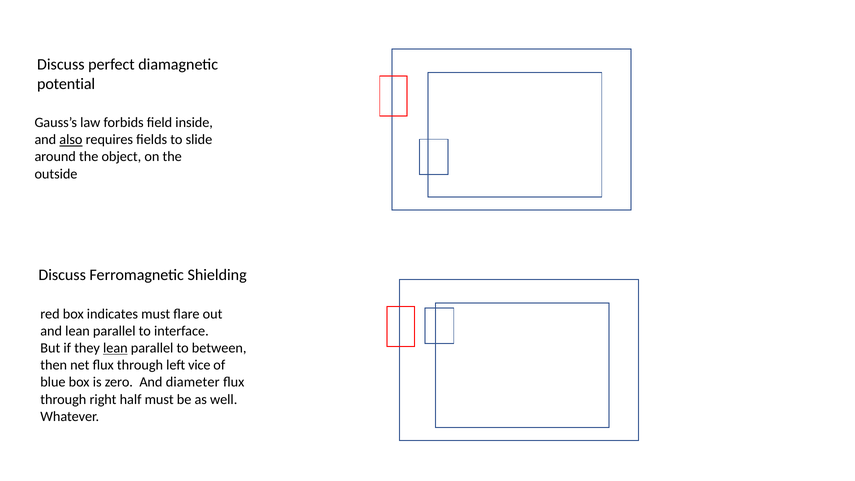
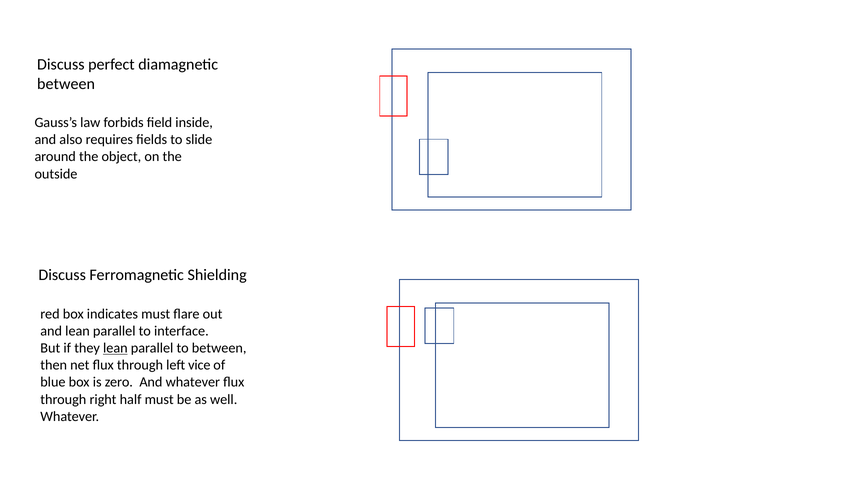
potential at (66, 84): potential -> between
also underline: present -> none
And diameter: diameter -> whatever
